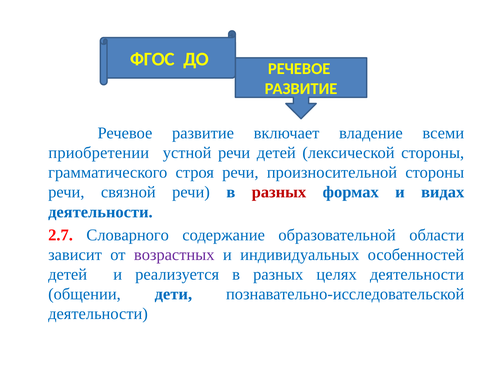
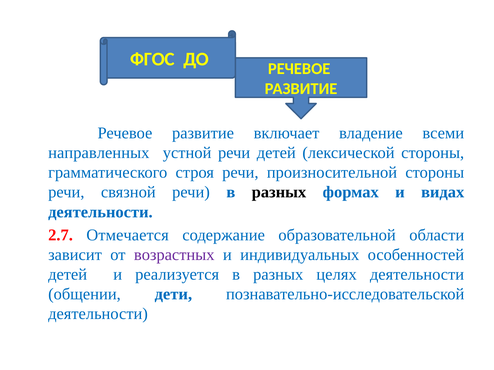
приобретении: приобретении -> направленных
разных at (279, 192) colour: red -> black
Словарного: Словарного -> Отмечается
